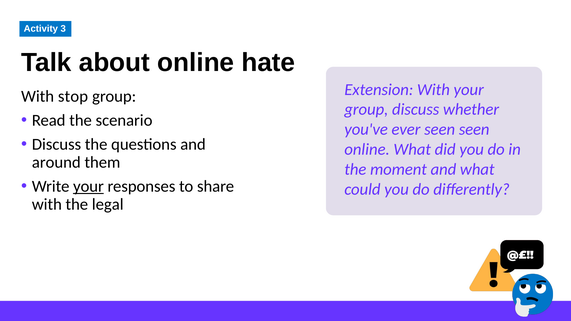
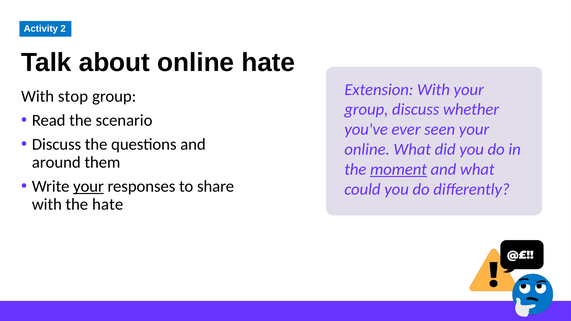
3: 3 -> 2
seen seen: seen -> your
moment underline: none -> present
the legal: legal -> hate
